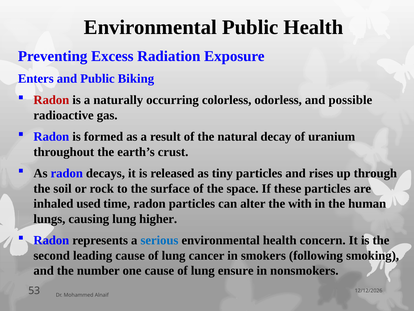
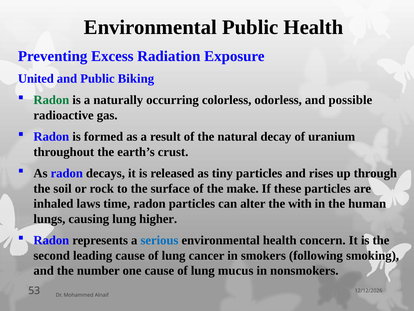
Enters: Enters -> United
Radon at (51, 100) colour: red -> green
space: space -> make
used: used -> laws
ensure: ensure -> mucus
